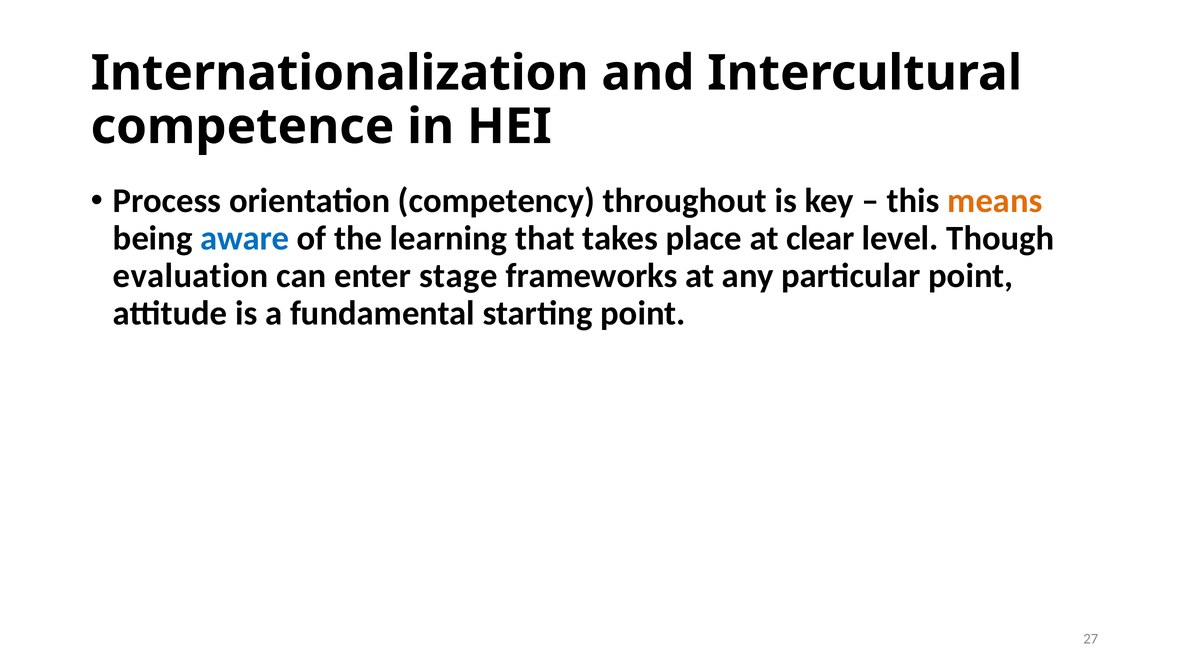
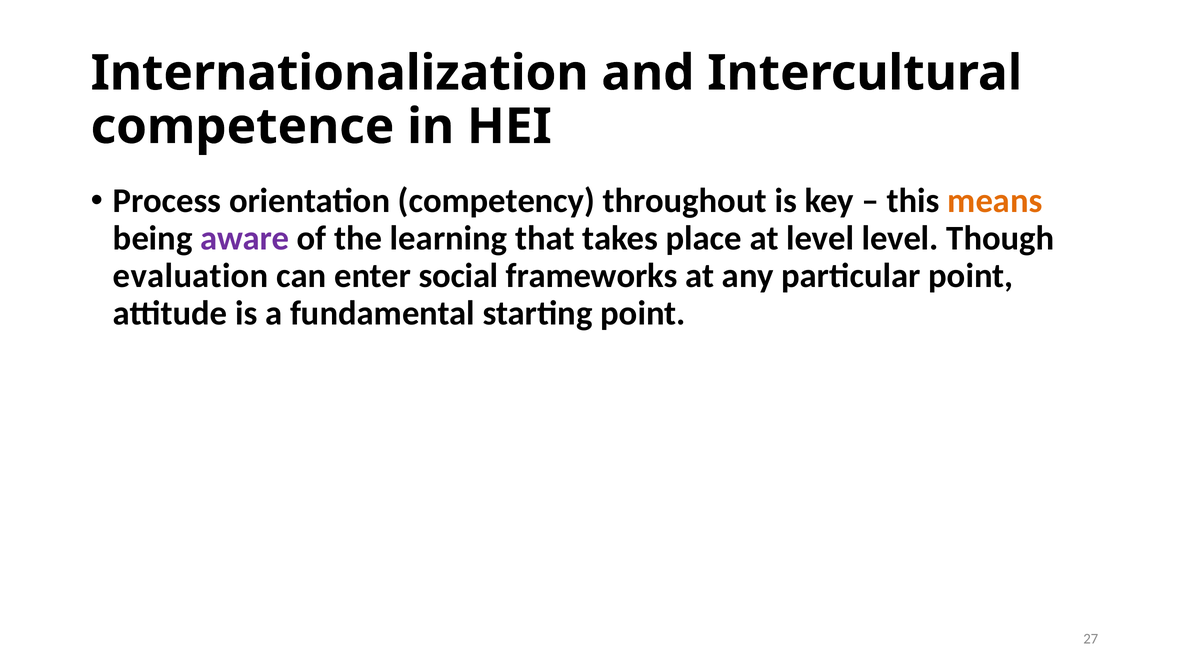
aware colour: blue -> purple
at clear: clear -> level
stage: stage -> social
